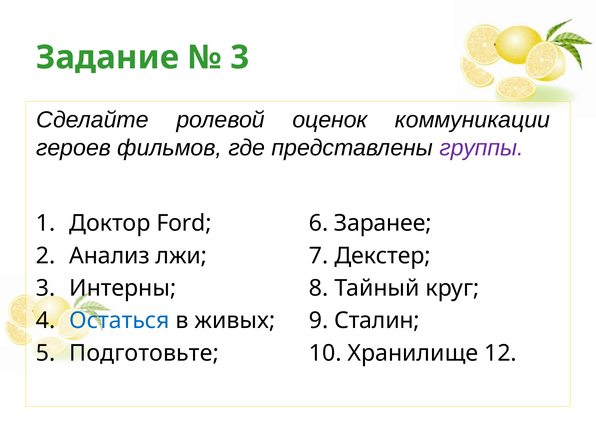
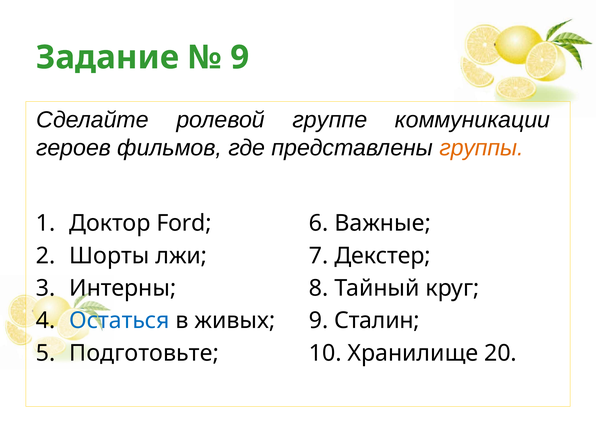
3 at (240, 57): 3 -> 9
оценок: оценок -> группе
группы colour: purple -> orange
Заранее: Заранее -> Важные
Анализ: Анализ -> Шорты
12: 12 -> 20
